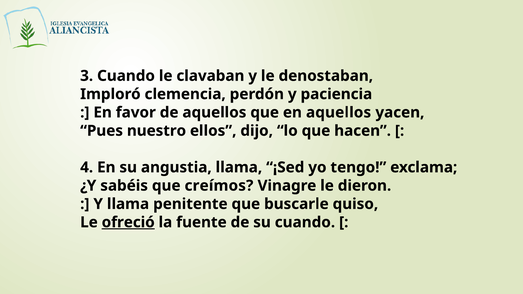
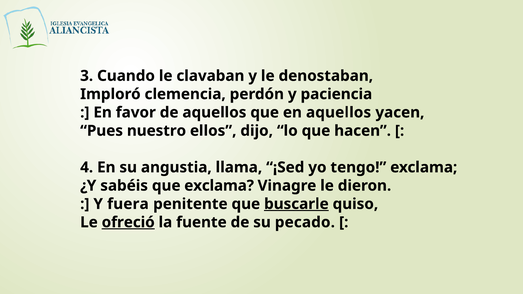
que creímos: creímos -> exclama
Y llama: llama -> fuera
buscarle underline: none -> present
su cuando: cuando -> pecado
